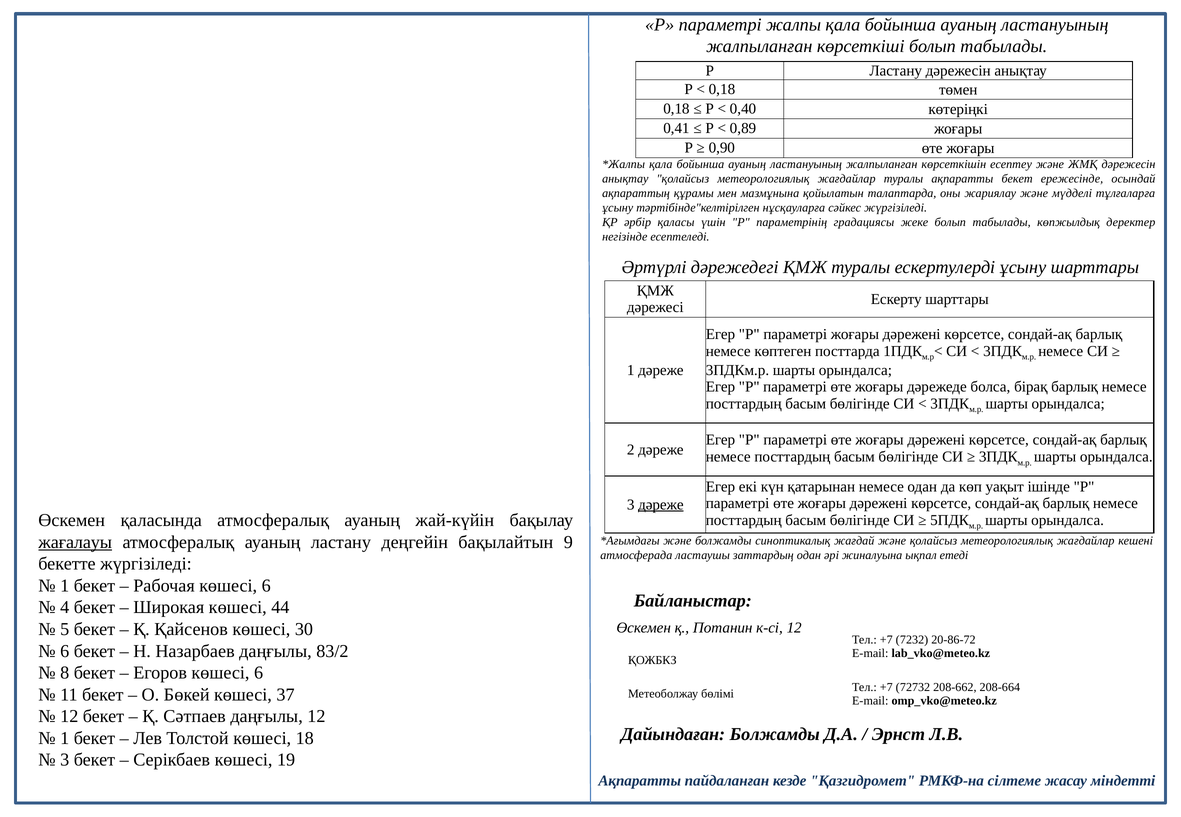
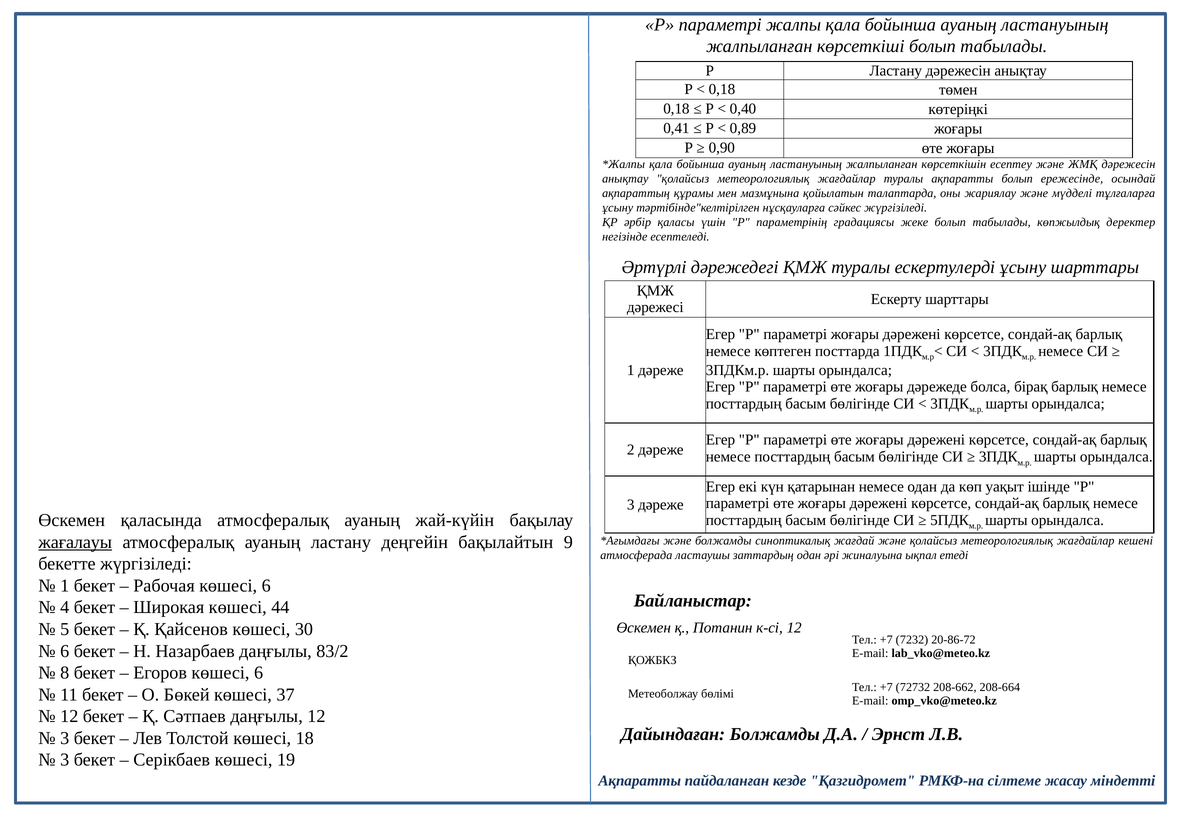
ақпаратты бекет: бекет -> болып
дәреже at (661, 505) underline: present -> none
1 at (65, 739): 1 -> 3
